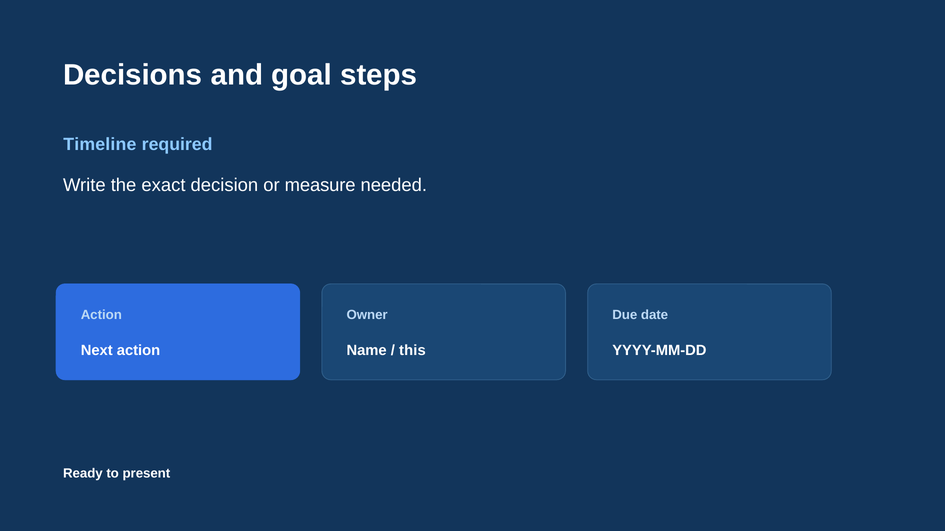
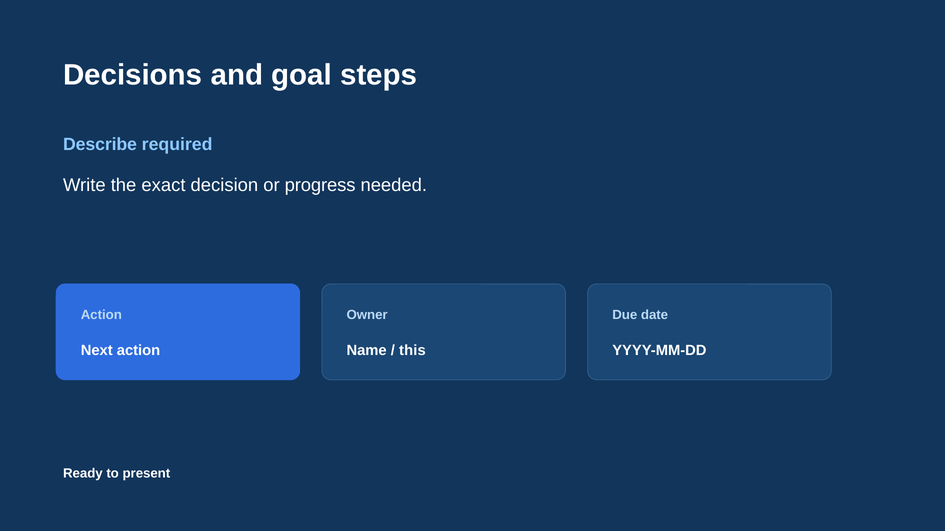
Timeline: Timeline -> Describe
measure: measure -> progress
